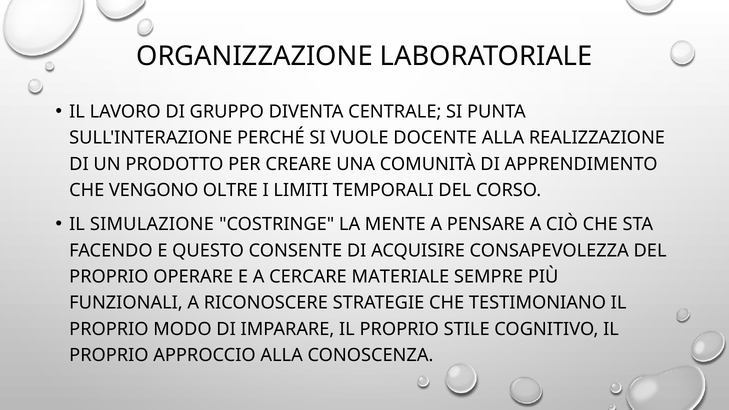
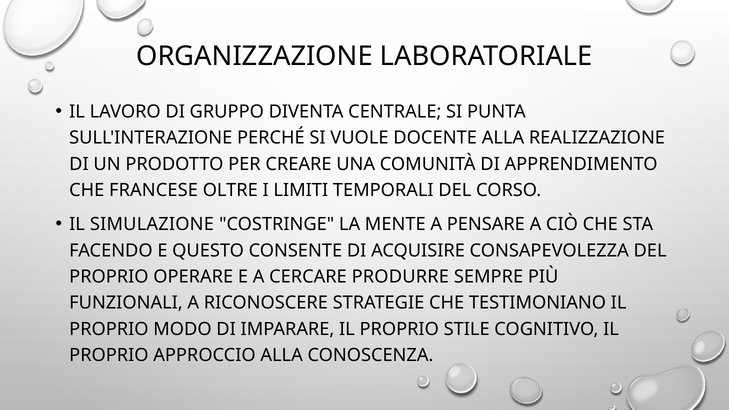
VENGONO: VENGONO -> FRANCESE
MATERIALE: MATERIALE -> PRODURRE
